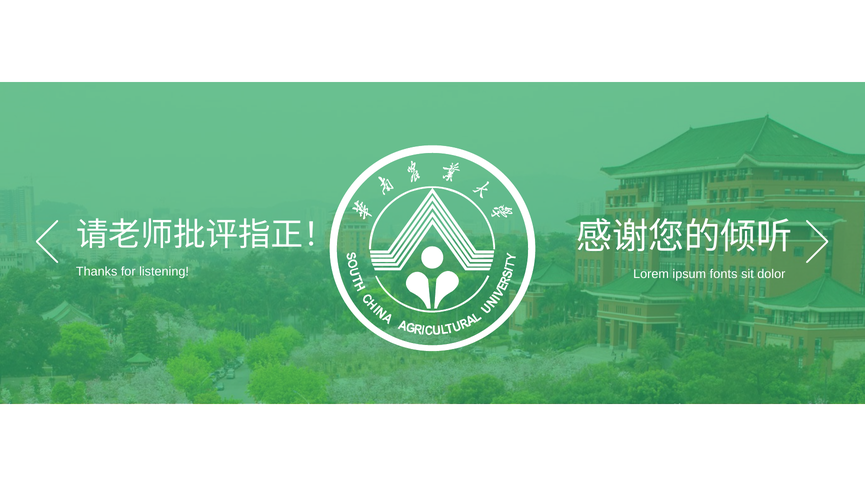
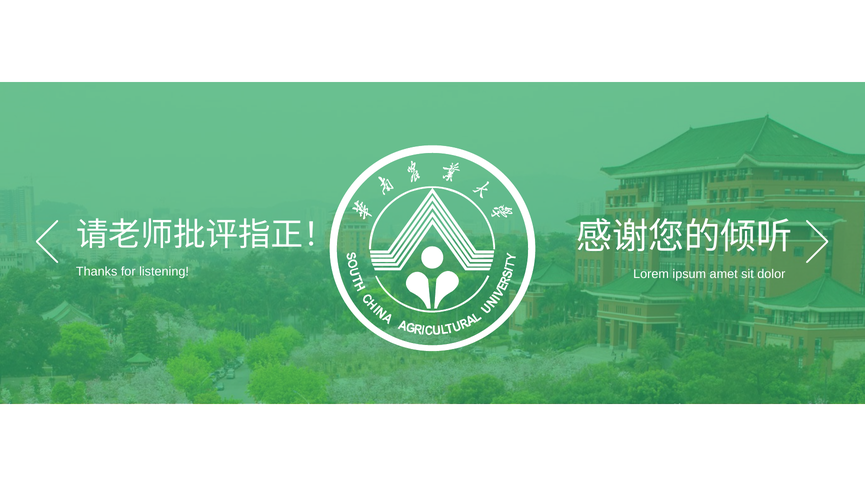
fonts: fonts -> amet
